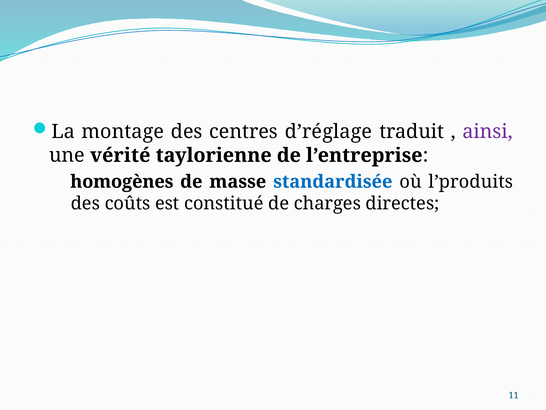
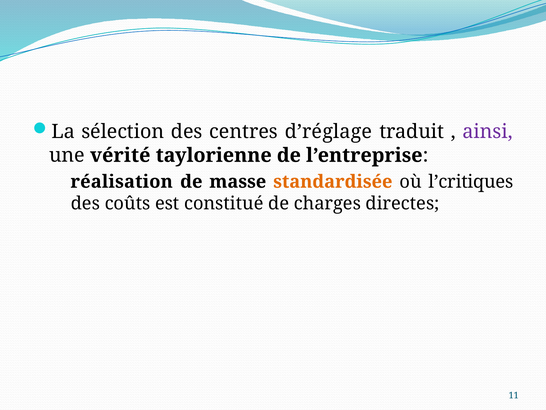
montage: montage -> sélection
homogènes: homogènes -> réalisation
standardisée colour: blue -> orange
l’produits: l’produits -> l’critiques
